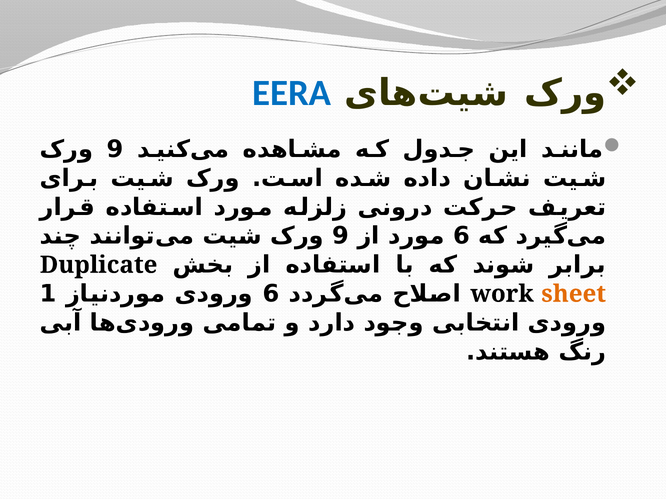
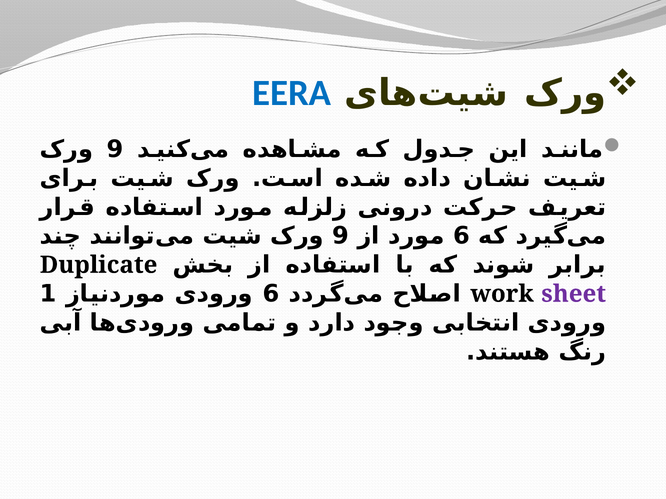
sheet colour: orange -> purple
